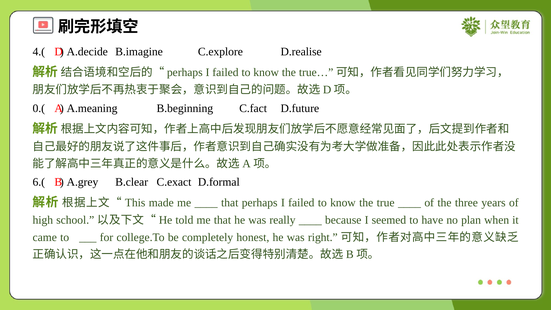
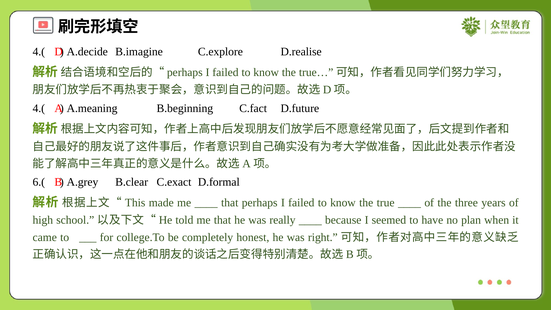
0.( at (39, 108): 0.( -> 4.(
